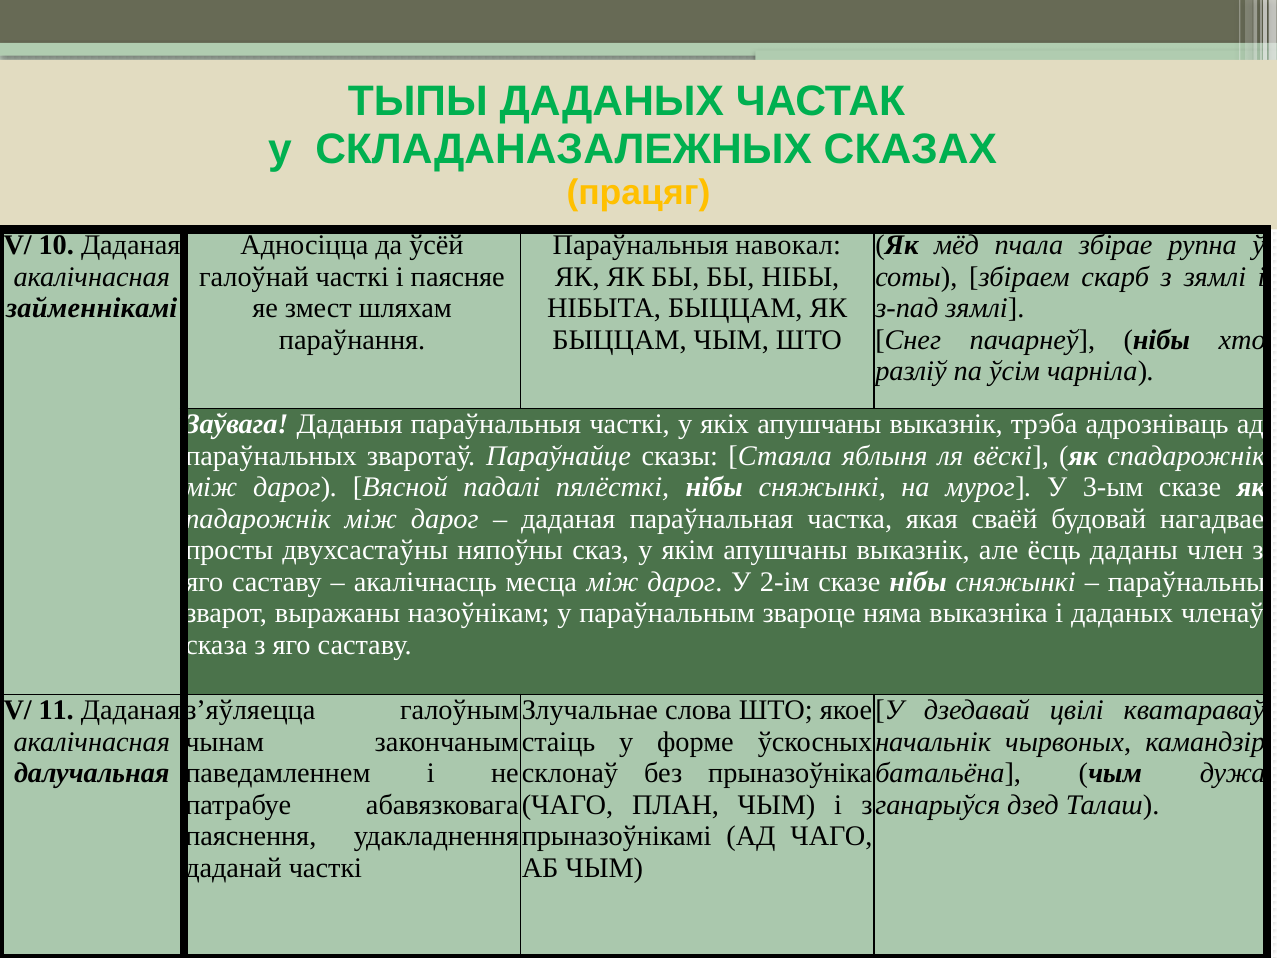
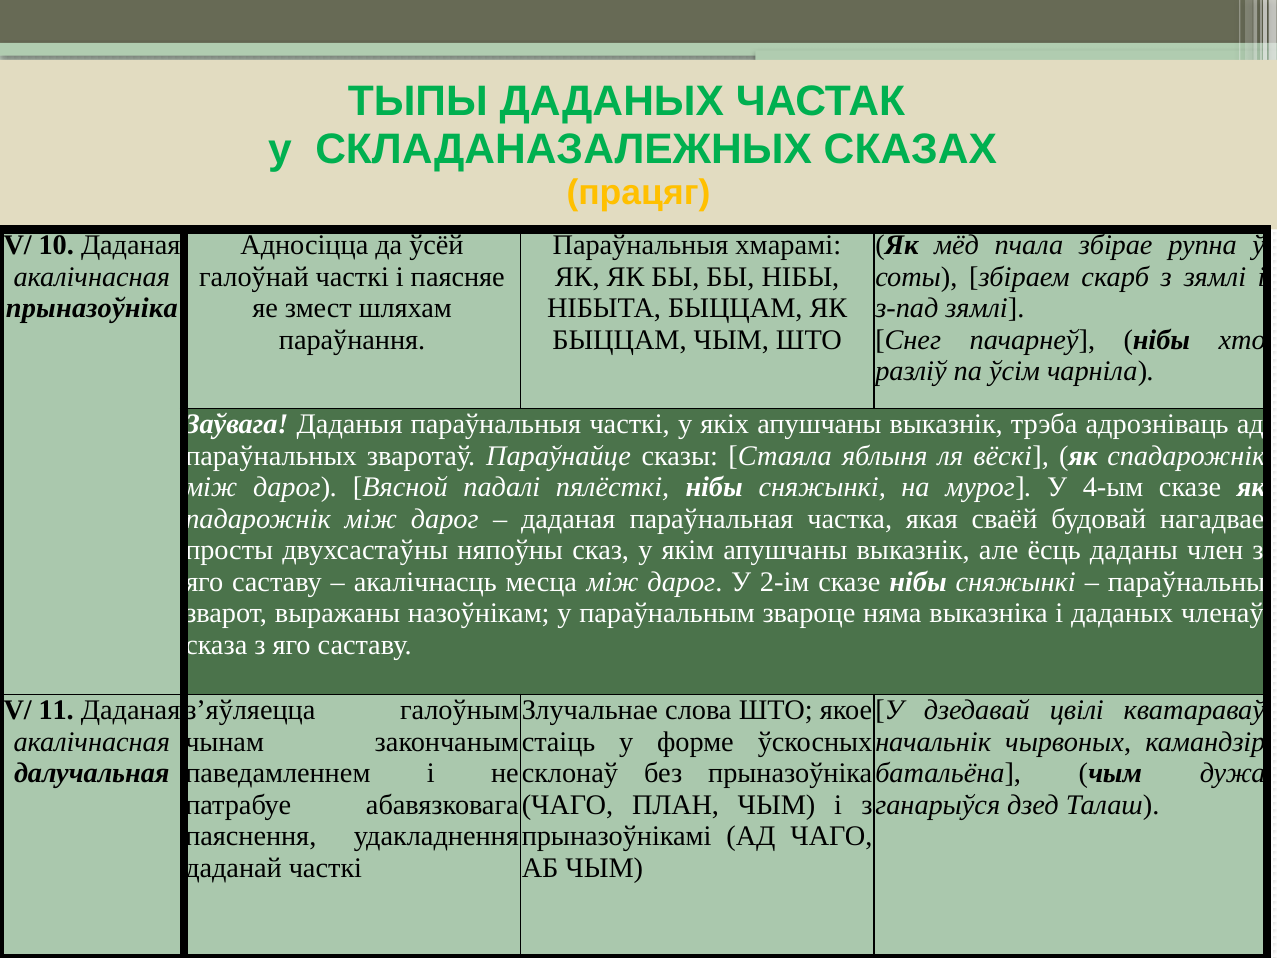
навокал: навокал -> хмарамі
займеннікамі at (92, 308): займеннікамі -> прыназоўніка
3-ым: 3-ым -> 4-ым
